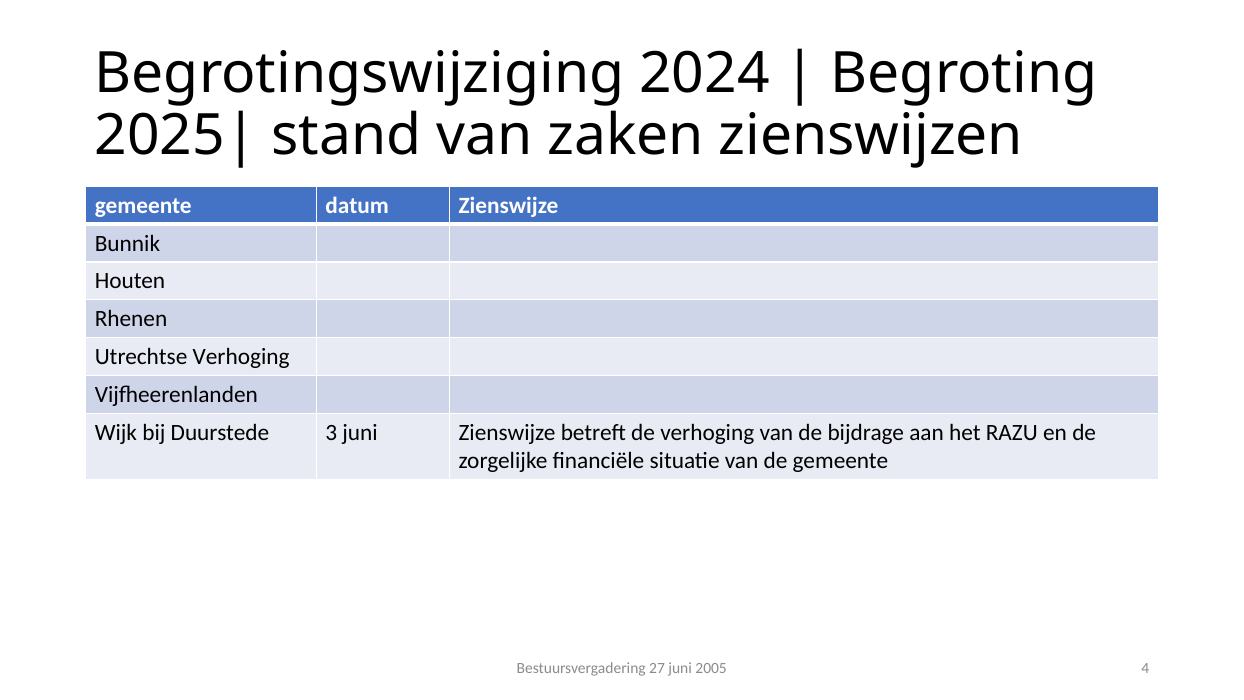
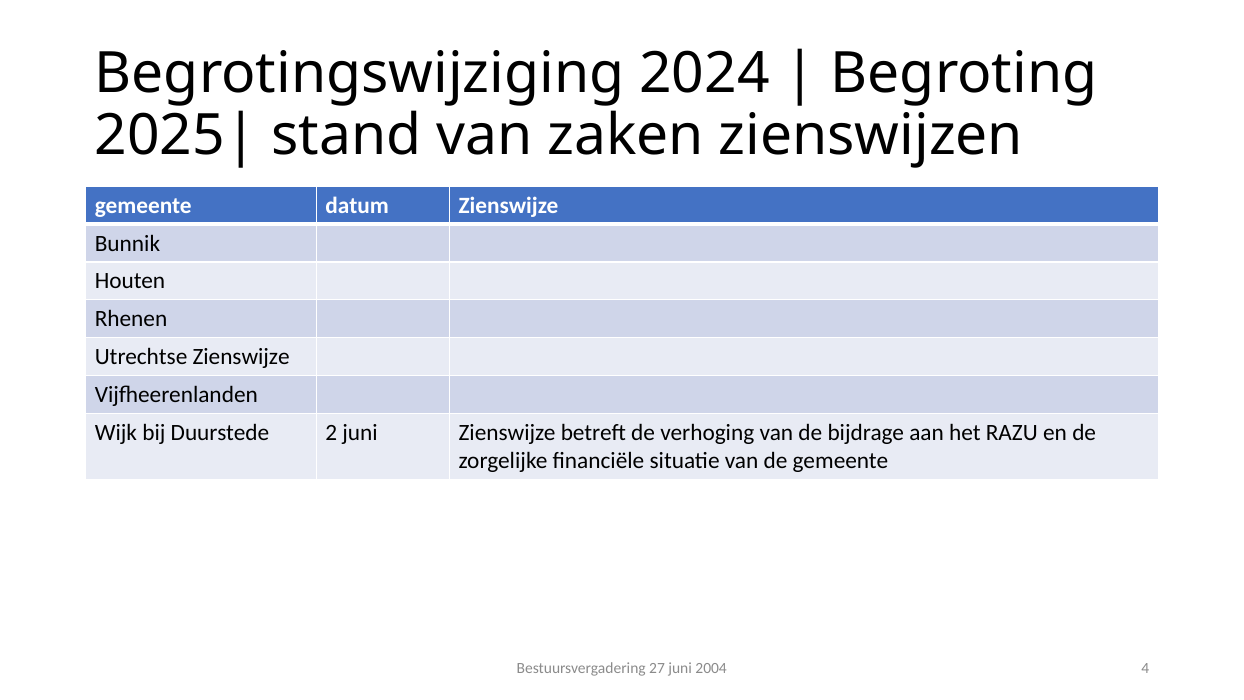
Utrechtse Verhoging: Verhoging -> Zienswijze
3: 3 -> 2
2005: 2005 -> 2004
